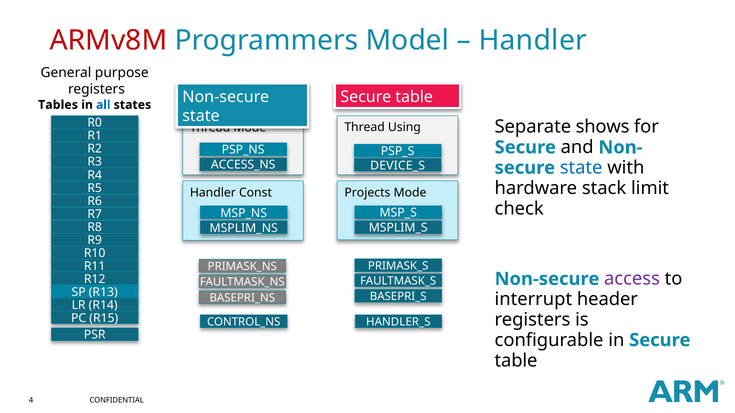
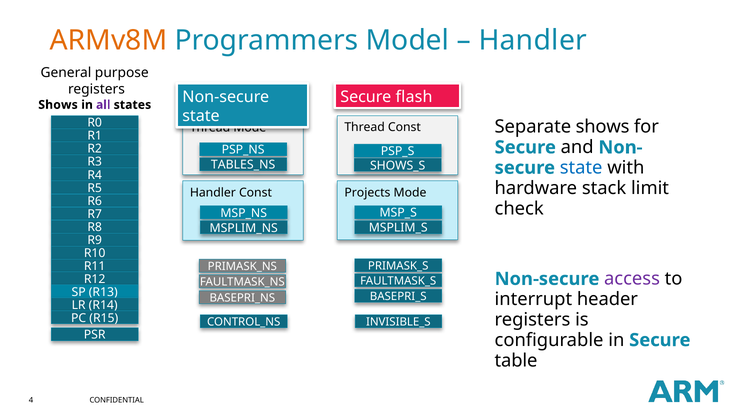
ARMv8M colour: red -> orange
table at (414, 97): table -> flash
Tables at (58, 105): Tables -> Shows
all colour: blue -> purple
Thread Using: Using -> Const
ACCESS_NS: ACCESS_NS -> TABLES_NS
DEVICE_S: DEVICE_S -> SHOWS_S
HANDLER_S: HANDLER_S -> INVISIBLE_S
